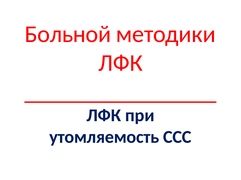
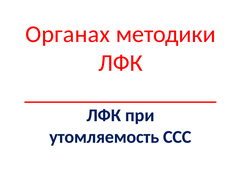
Больной: Больной -> Органах
